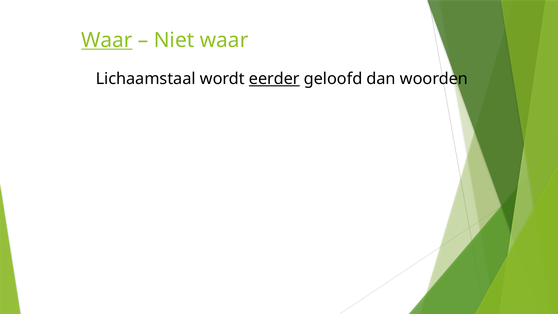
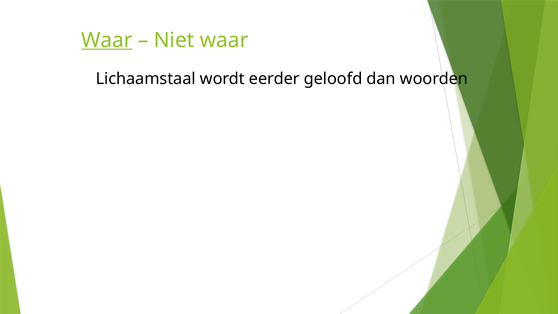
eerder underline: present -> none
